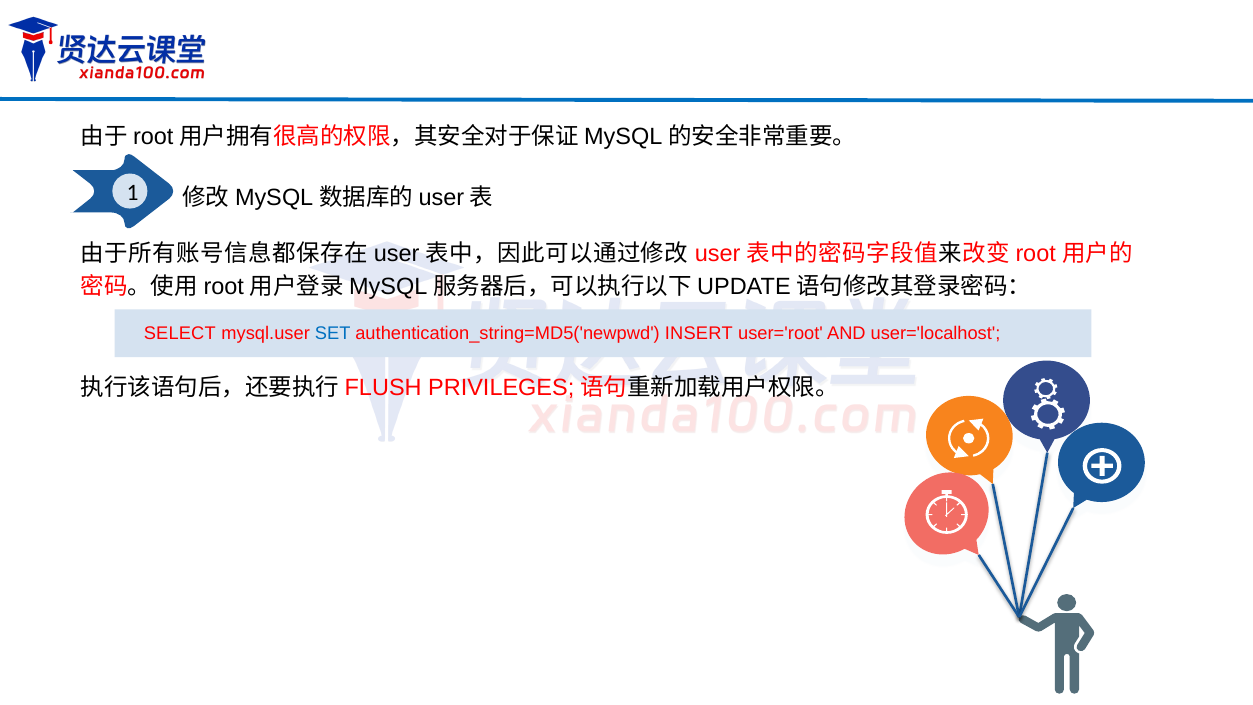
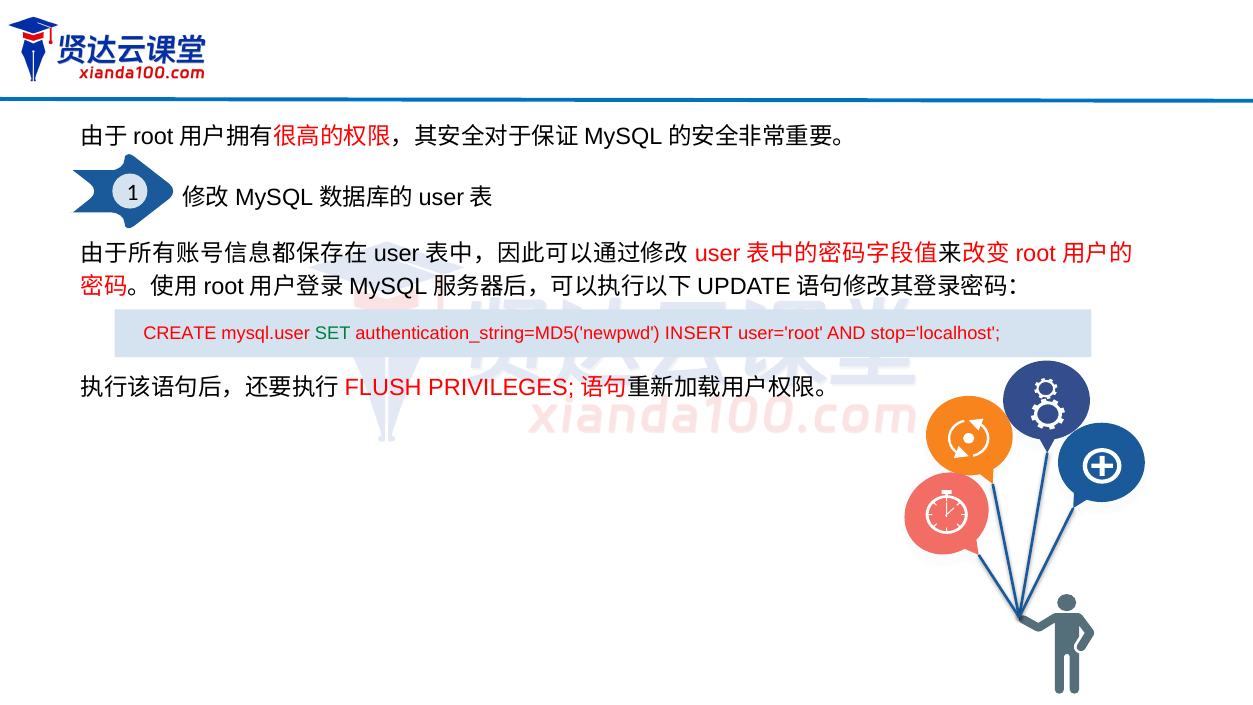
SELECT: SELECT -> CREATE
SET colour: blue -> green
user='localhost: user='localhost -> stop='localhost
